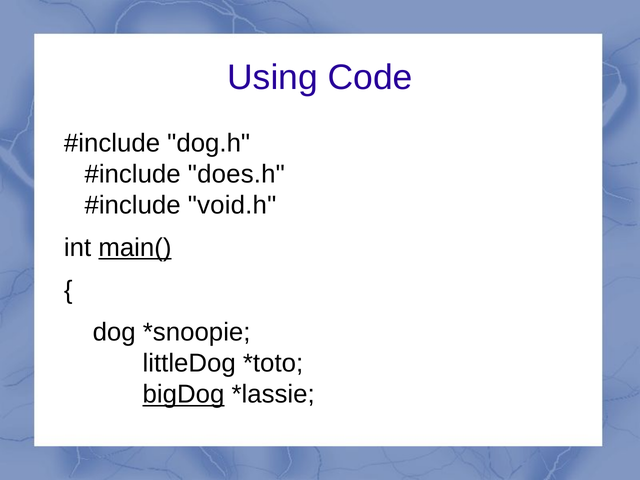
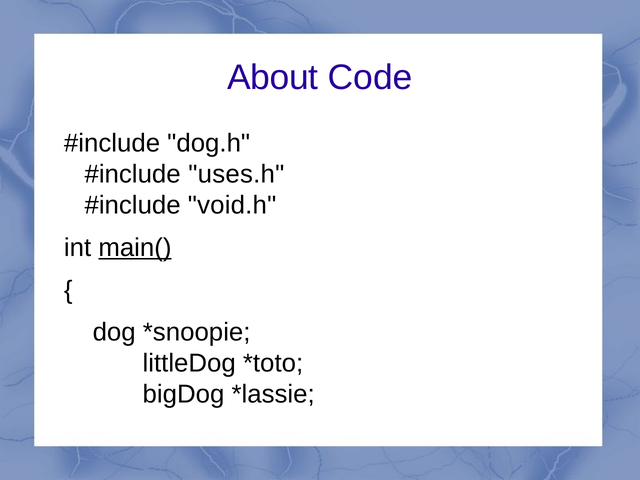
Using: Using -> About
does.h: does.h -> uses.h
bigDog underline: present -> none
